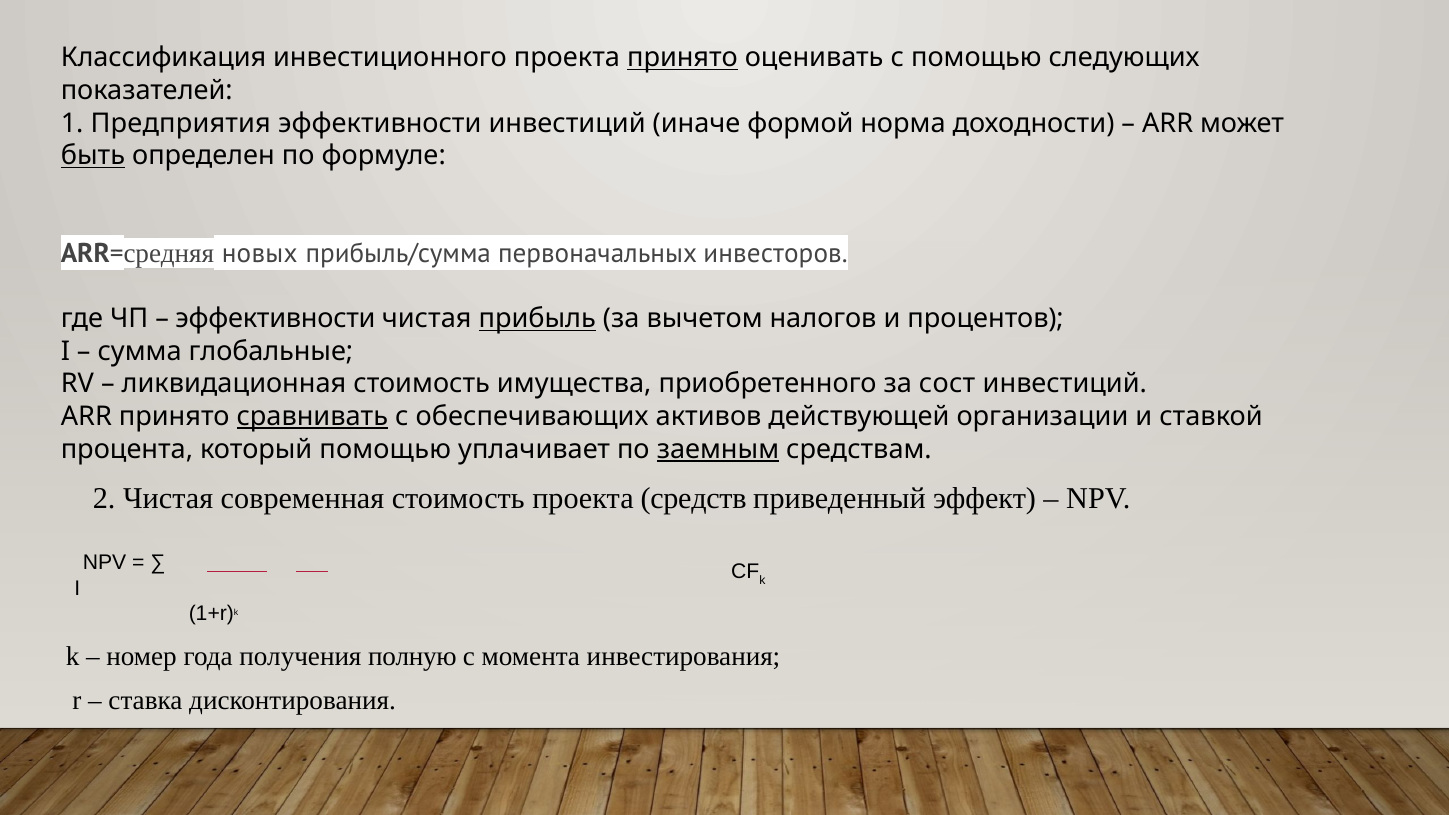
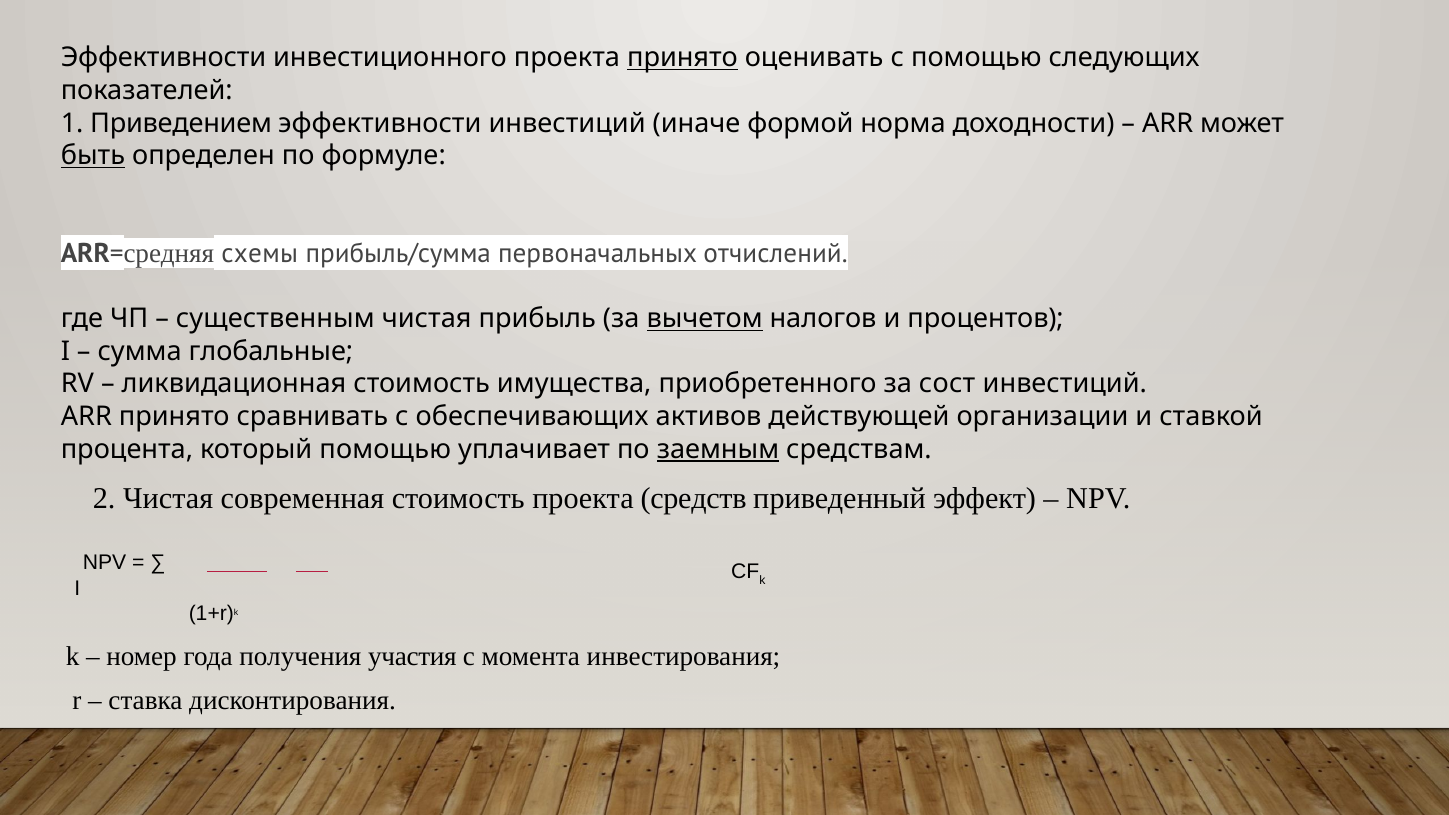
Классификация at (164, 58): Классификация -> Эффективности
Предприятия: Предприятия -> Приведением
новых: новых -> схемы
инвесторов: инвесторов -> отчислений
эффективности at (276, 319): эффективности -> существенным
прибыль underline: present -> none
вычетом underline: none -> present
сравнивать underline: present -> none
полную: полную -> участия
